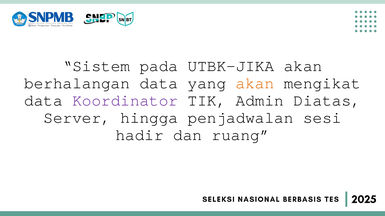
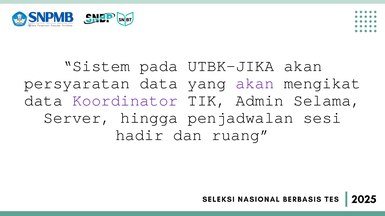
berhalangan: berhalangan -> persyaratan
akan at (255, 83) colour: orange -> purple
Diatas: Diatas -> Selama
